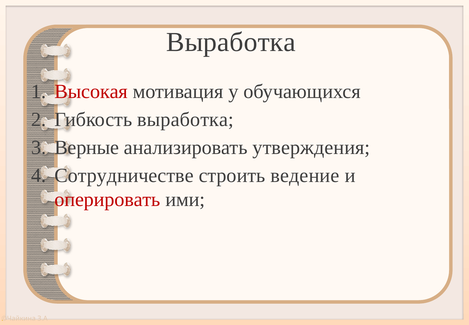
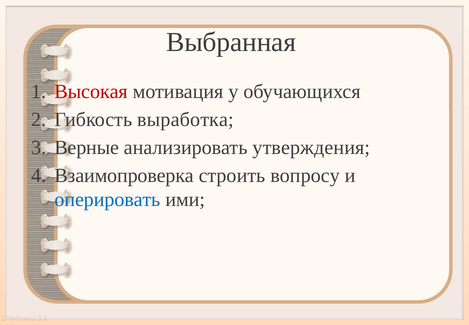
Выработка at (231, 42): Выработка -> Выбранная
Сотрудничестве: Сотрудничестве -> Взаимопроверка
ведение: ведение -> вопросу
оперировать colour: red -> blue
